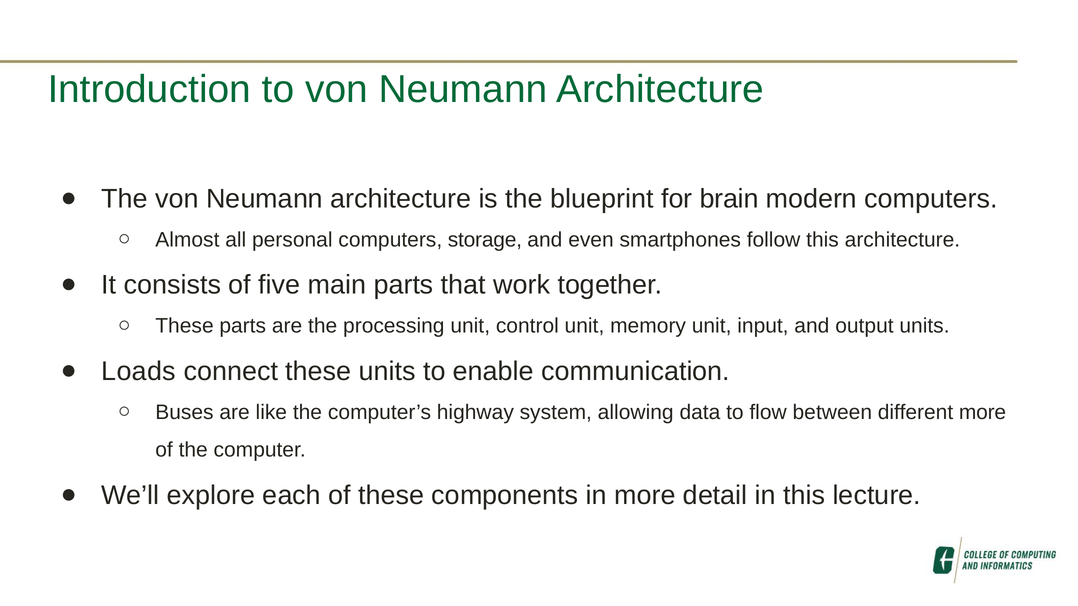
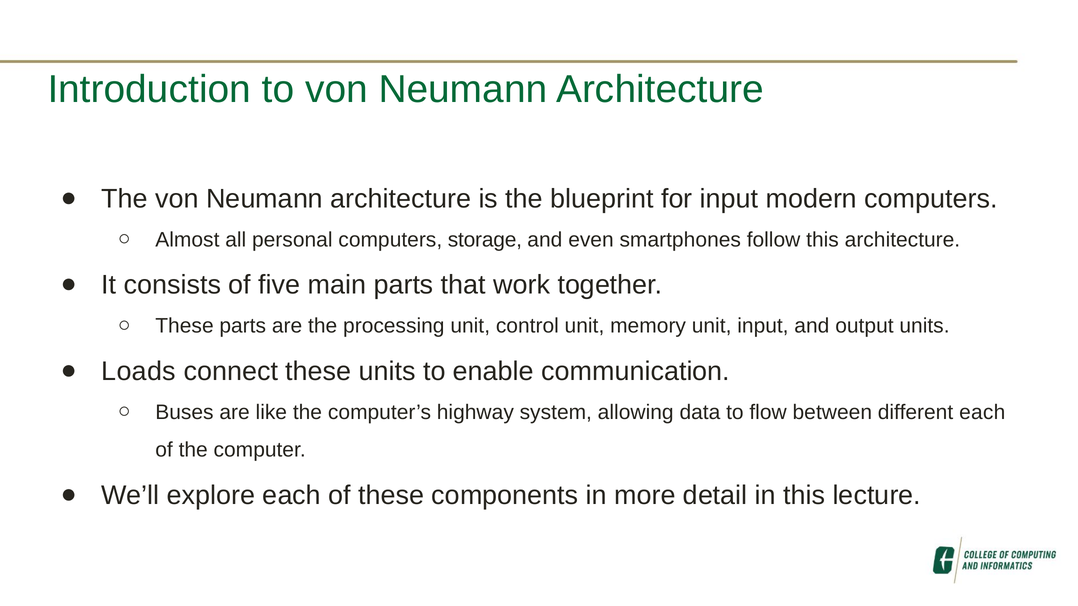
for brain: brain -> input
different more: more -> each
